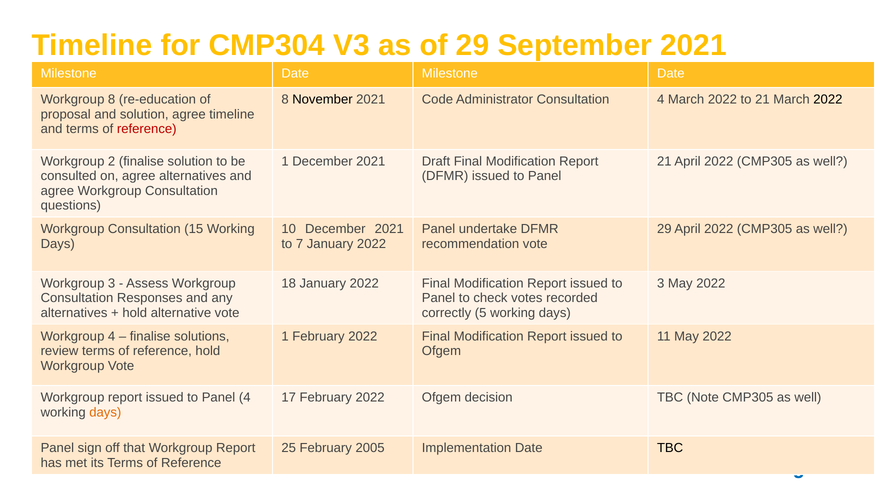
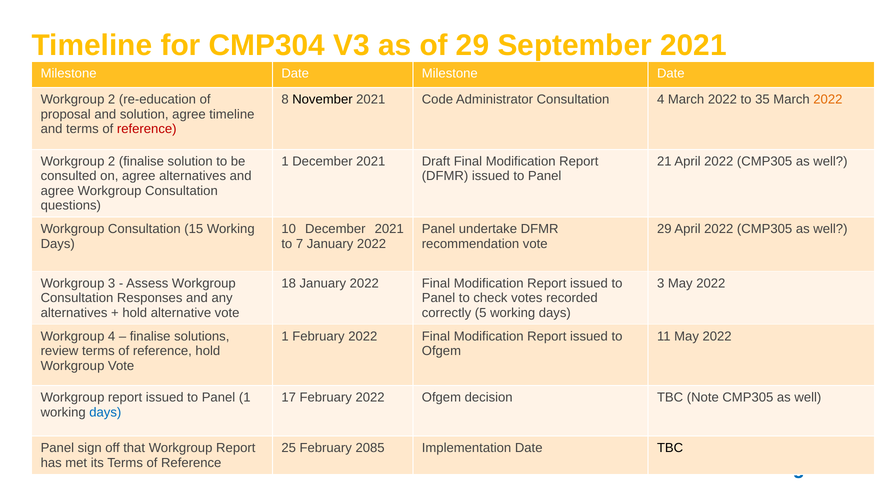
8 at (112, 100): 8 -> 2
to 21: 21 -> 35
2022 at (828, 100) colour: black -> orange
Panel 4: 4 -> 1
days at (105, 412) colour: orange -> blue
2005: 2005 -> 2085
